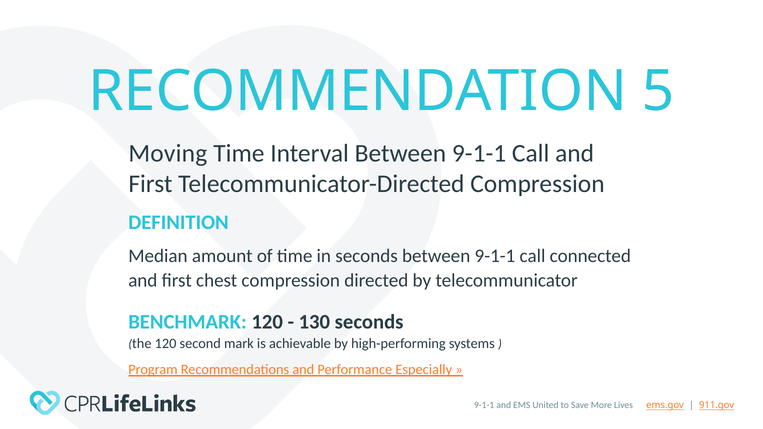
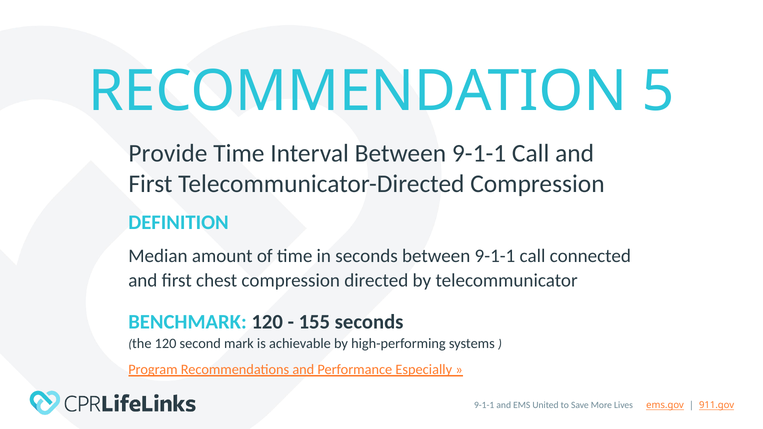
Moving: Moving -> Provide
130: 130 -> 155
